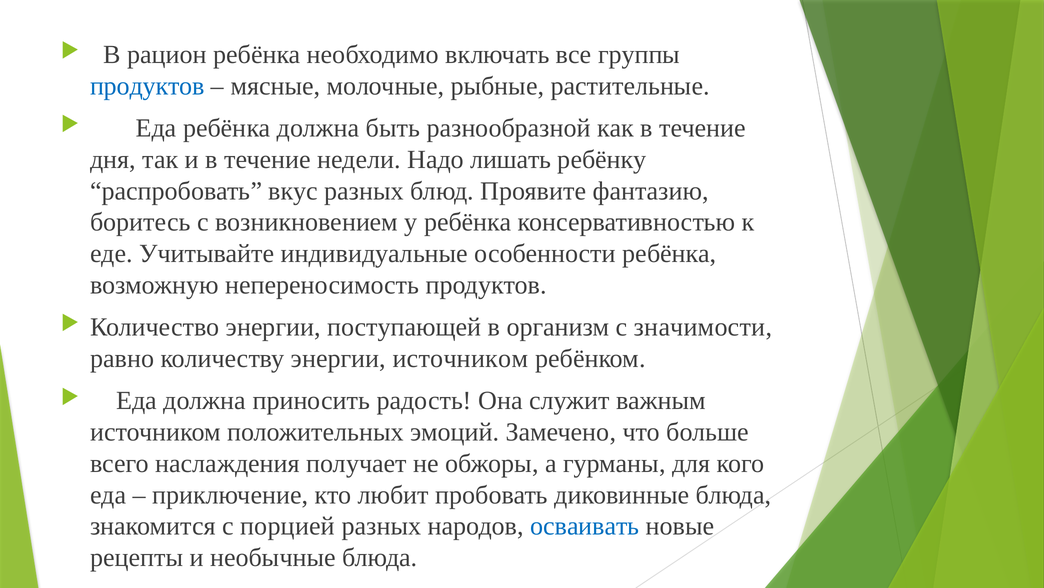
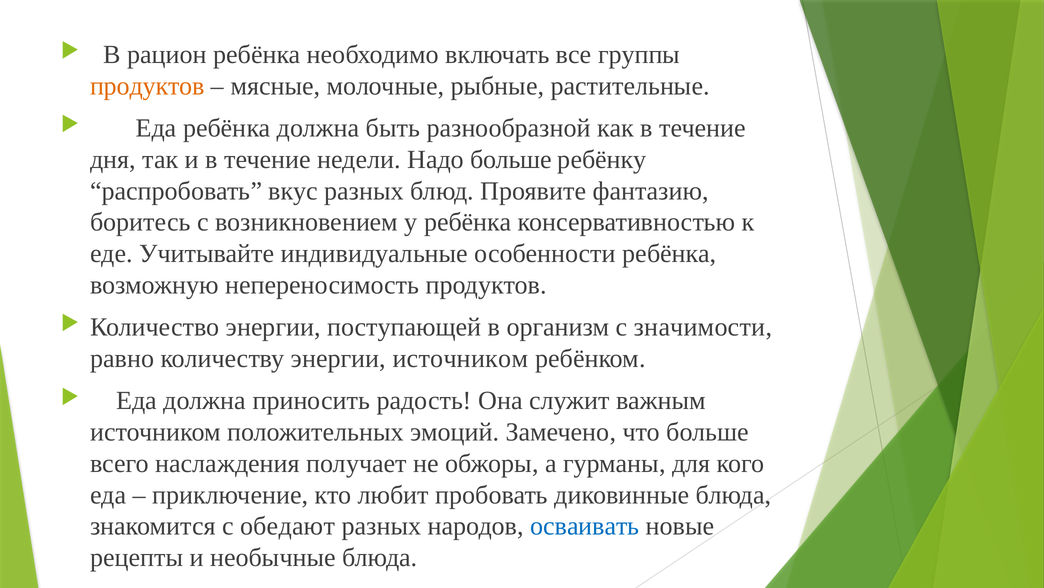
продуктов at (147, 86) colour: blue -> orange
Надо лишать: лишать -> больше
порцией: порцией -> обедают
